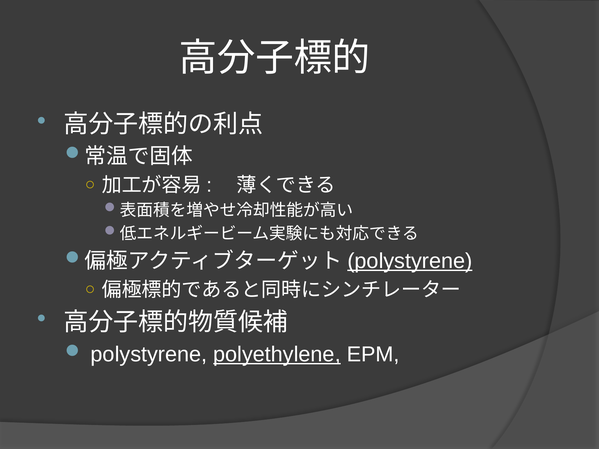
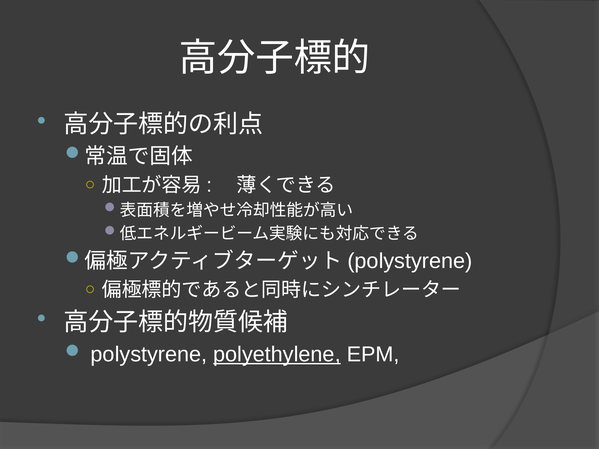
polystyrene at (410, 261) underline: present -> none
